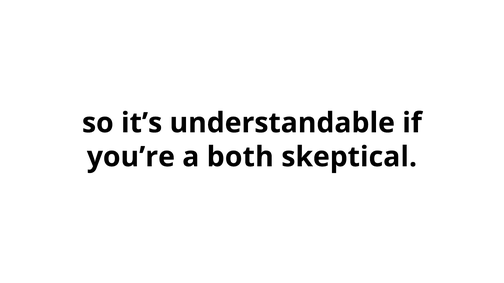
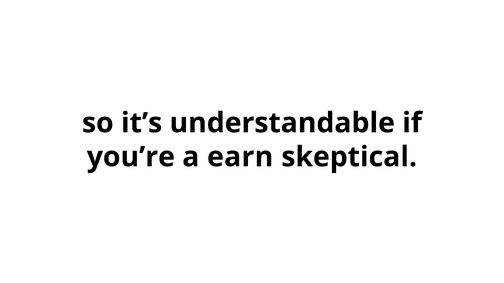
both: both -> earn
